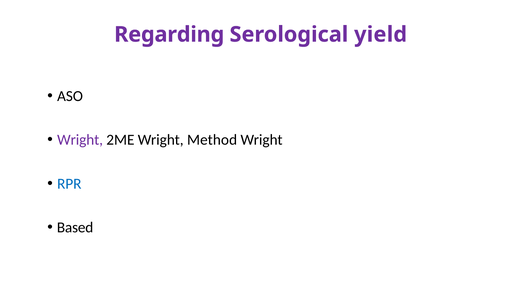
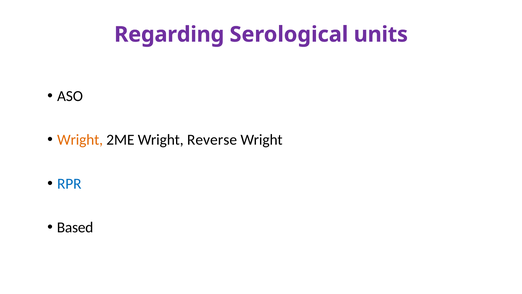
yield: yield -> units
Wright at (80, 140) colour: purple -> orange
Method: Method -> Reverse
